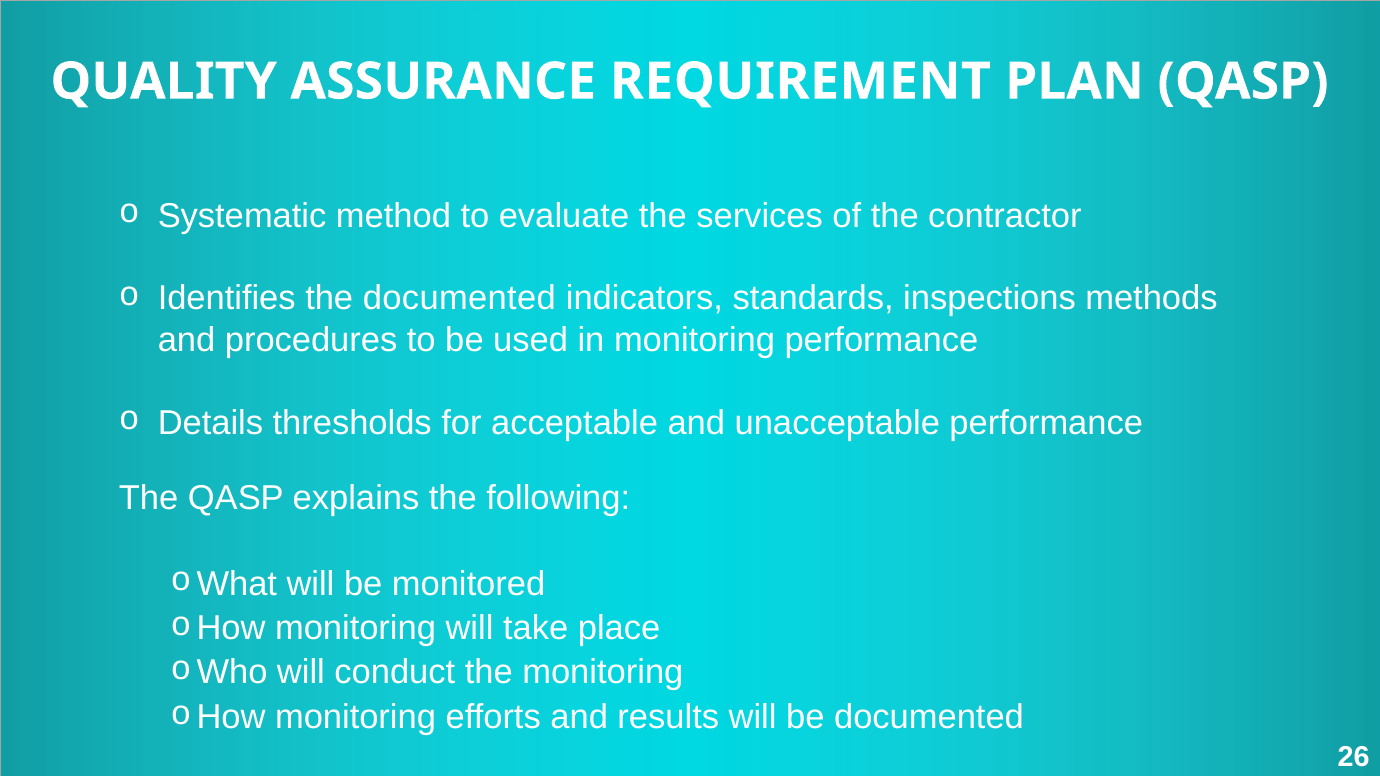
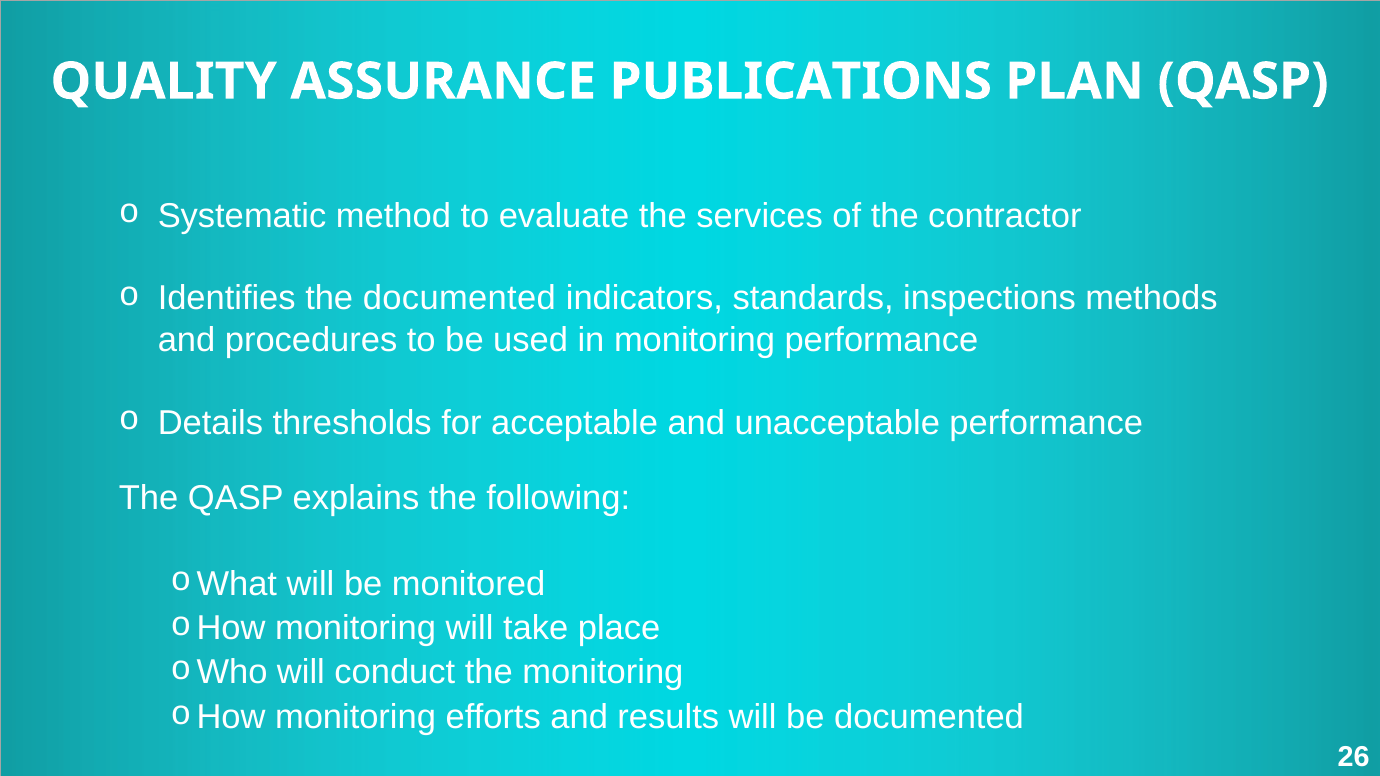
REQUIREMENT: REQUIREMENT -> PUBLICATIONS
